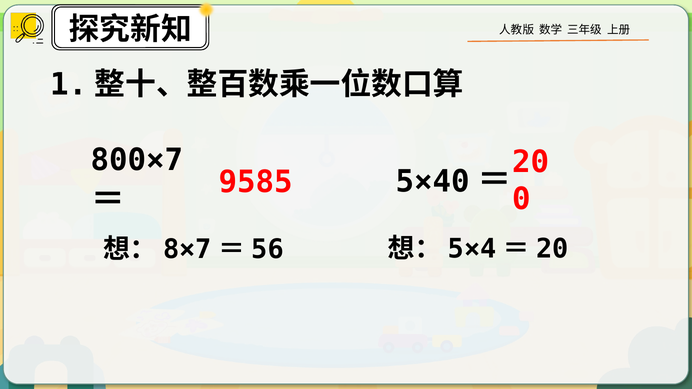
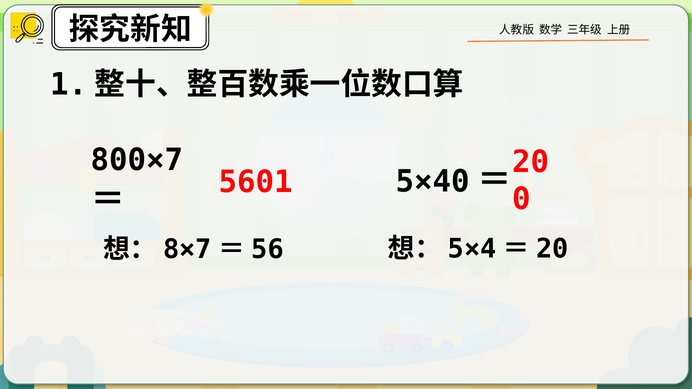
9585: 9585 -> 5601
